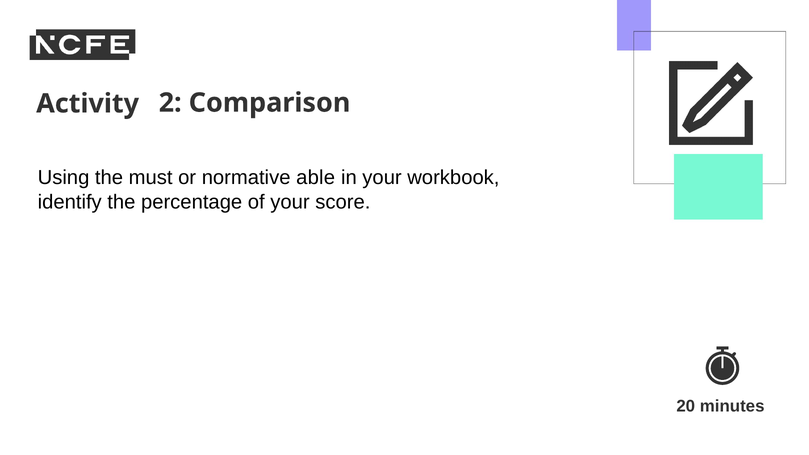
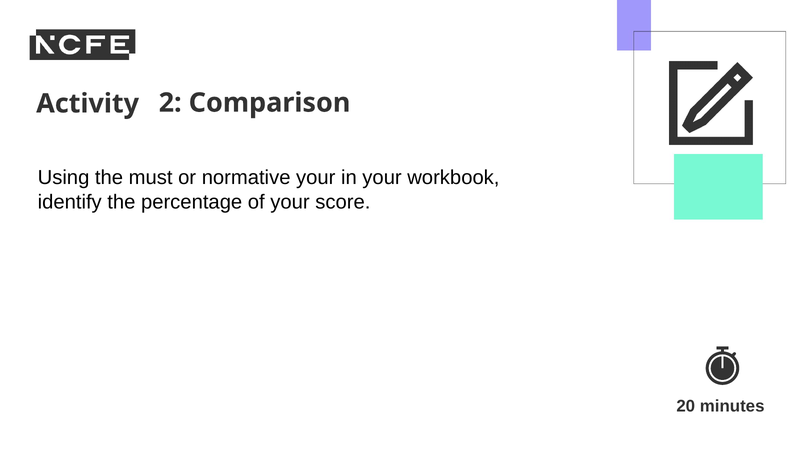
normative able: able -> your
